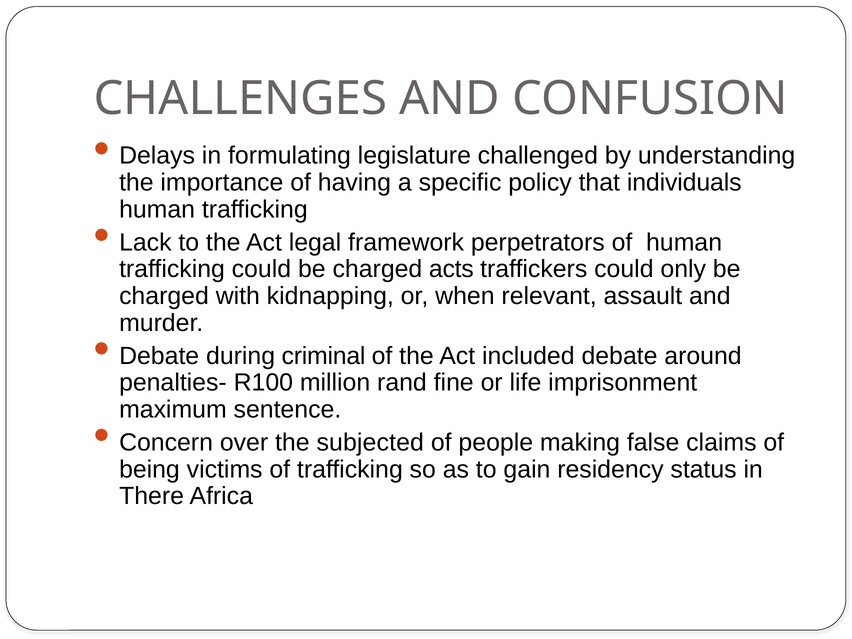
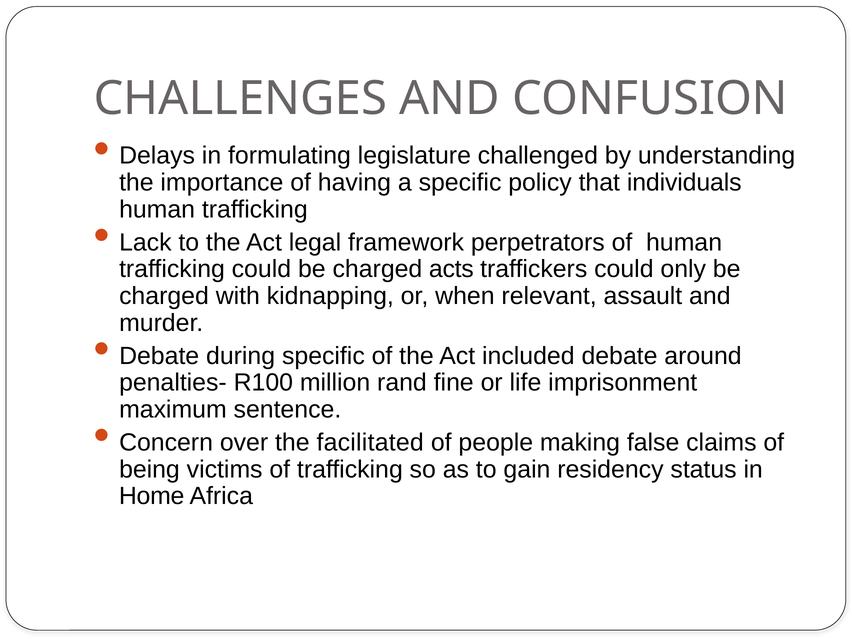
during criminal: criminal -> specific
subjected: subjected -> facilitated
There: There -> Home
